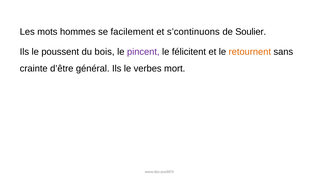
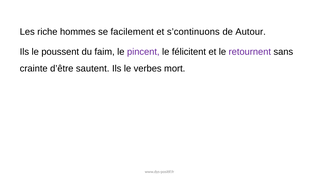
mots: mots -> riche
Soulier: Soulier -> Autour
bois: bois -> faim
retournent colour: orange -> purple
général: général -> sautent
